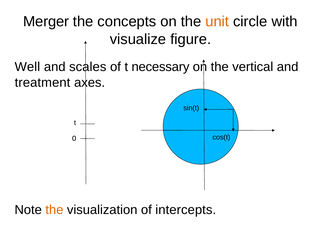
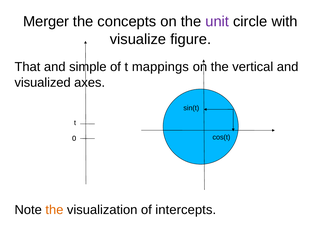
unit colour: orange -> purple
Well: Well -> That
scales: scales -> simple
necessary: necessary -> mappings
treatment: treatment -> visualized
